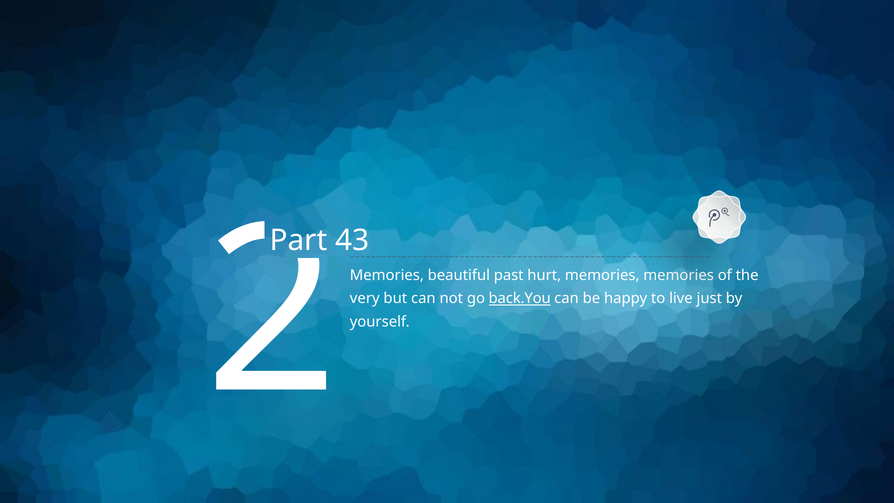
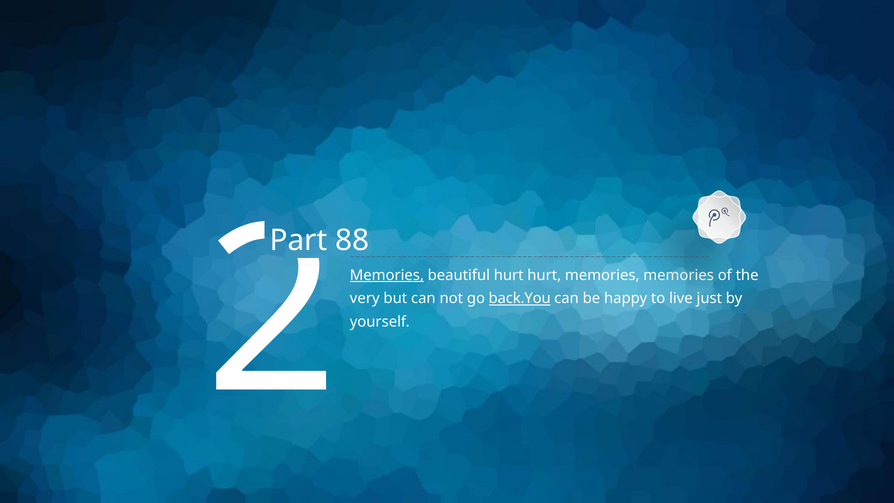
43: 43 -> 88
Memories at (387, 275) underline: none -> present
beautiful past: past -> hurt
